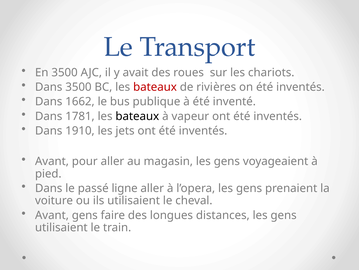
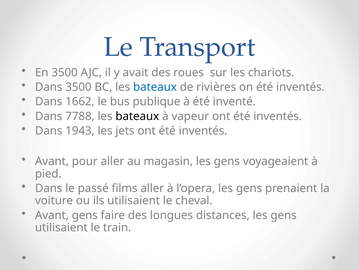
bateaux at (155, 87) colour: red -> blue
1781: 1781 -> 7788
1910: 1910 -> 1943
ligne: ligne -> films
